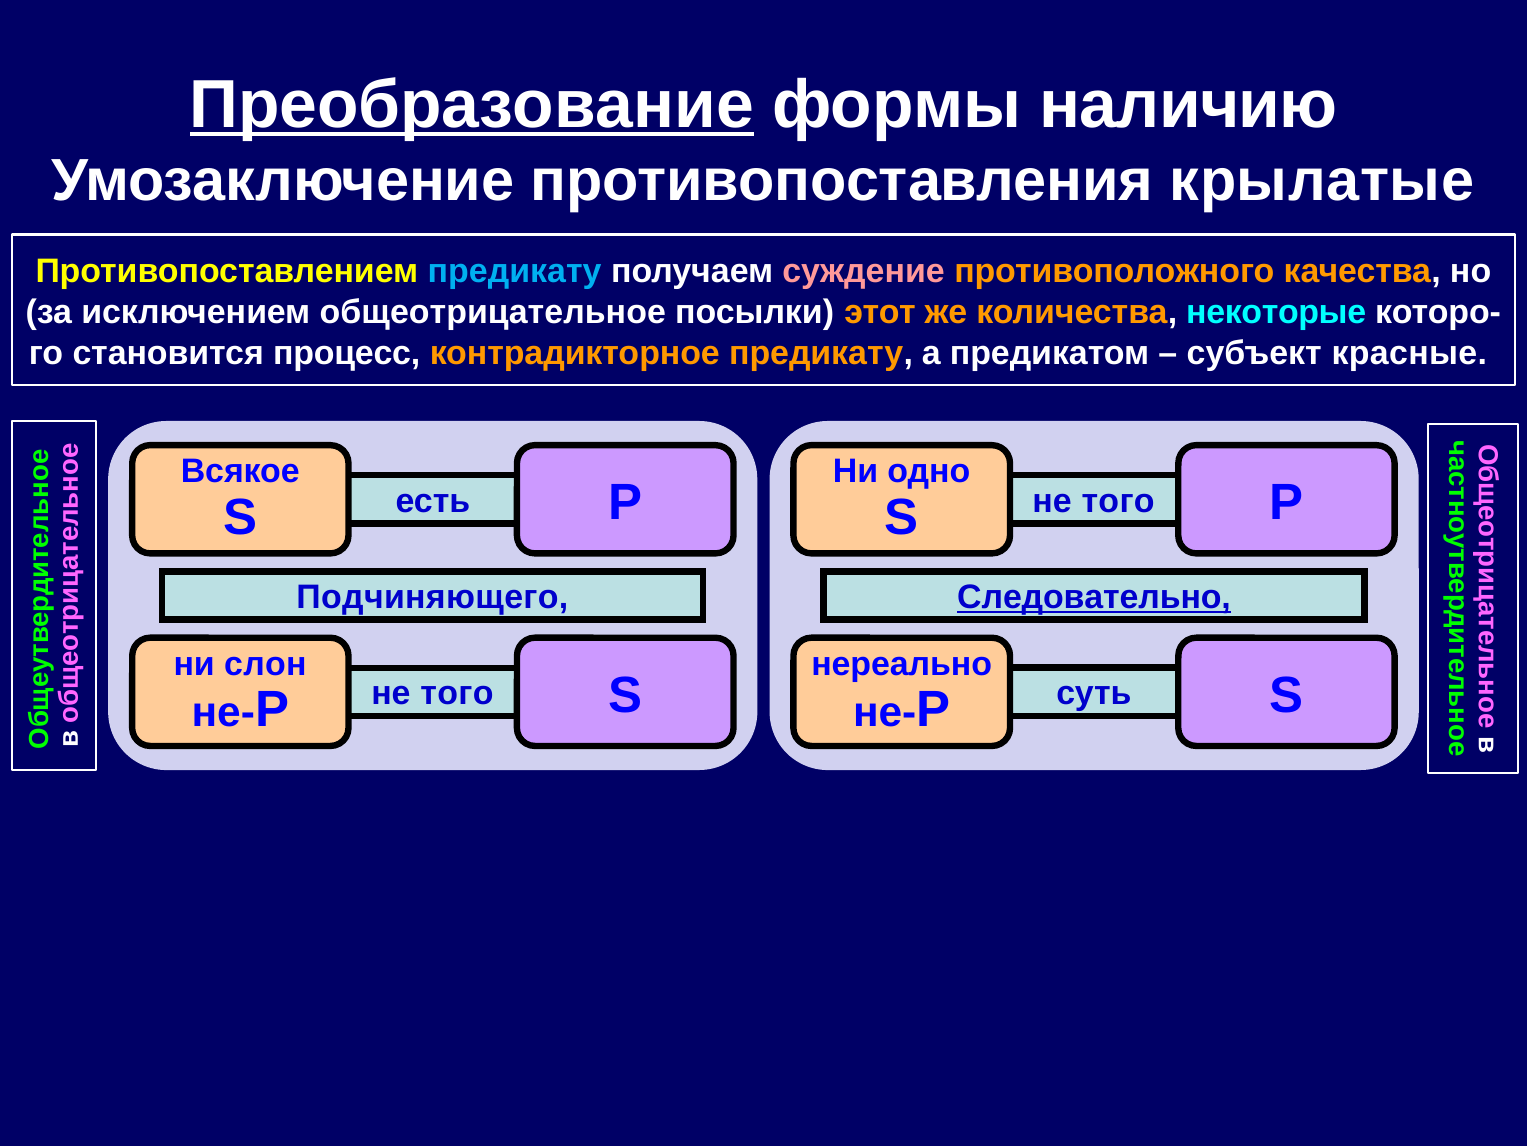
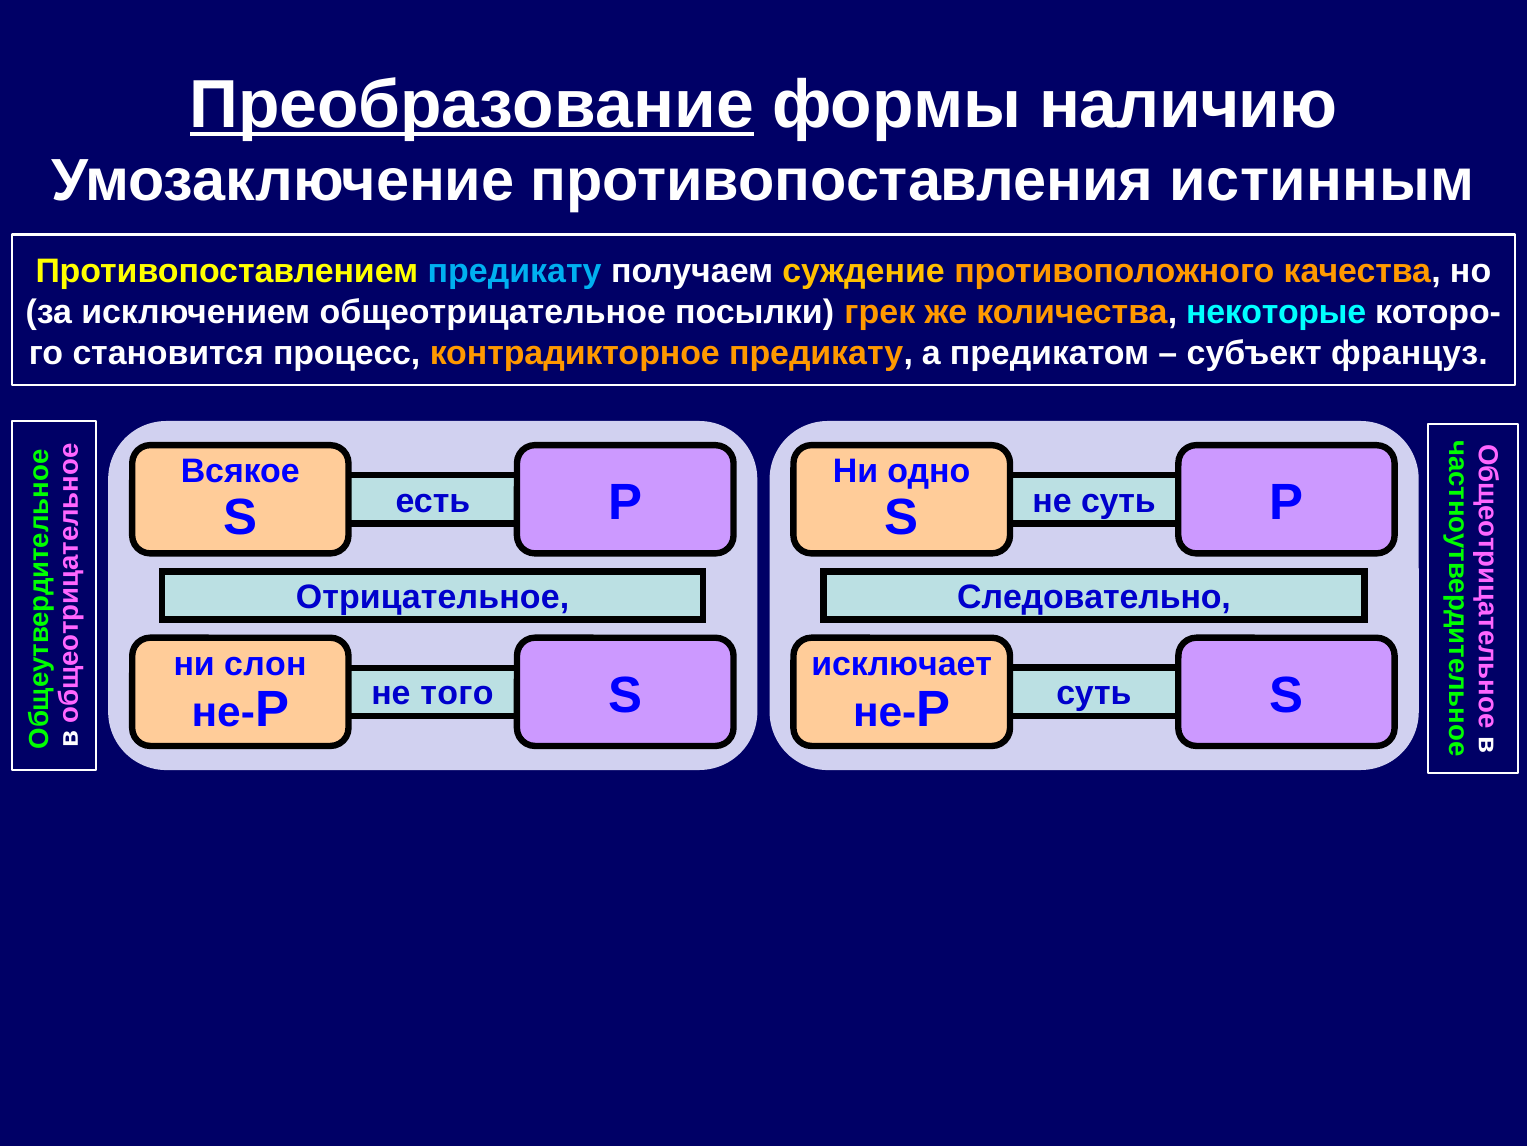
крылатые: крылатые -> истинным
суждение colour: pink -> yellow
этот: этот -> грек
красные: красные -> француз
того at (1118, 501): того -> суть
Подчиняющего: Подчиняющего -> Отрицательное
Следовательно underline: present -> none
нереально: нереально -> исключает
